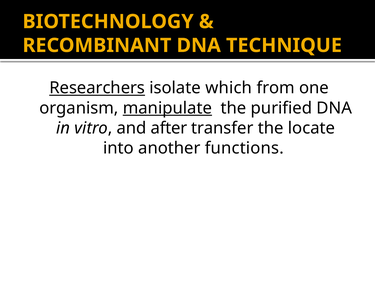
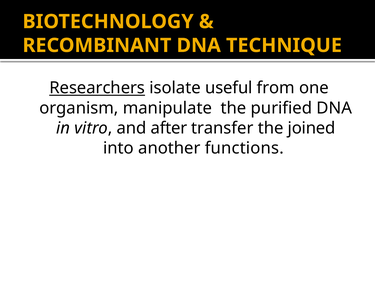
which: which -> useful
manipulate underline: present -> none
locate: locate -> joined
